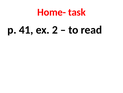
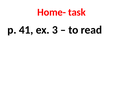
2: 2 -> 3
